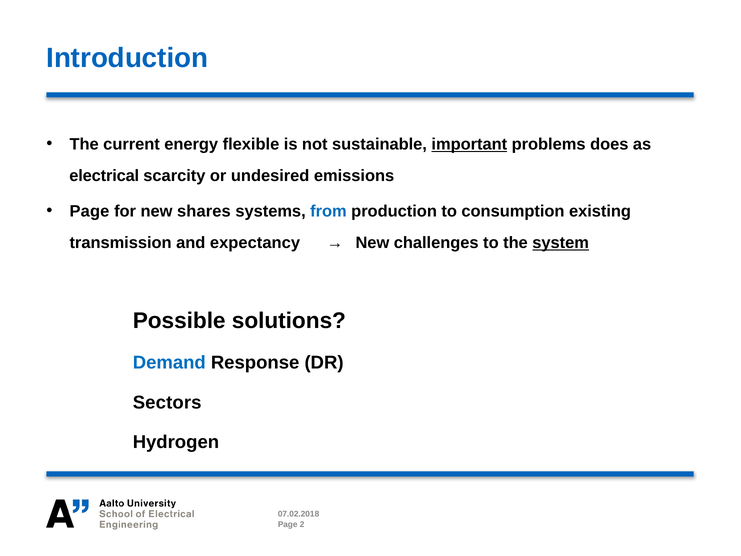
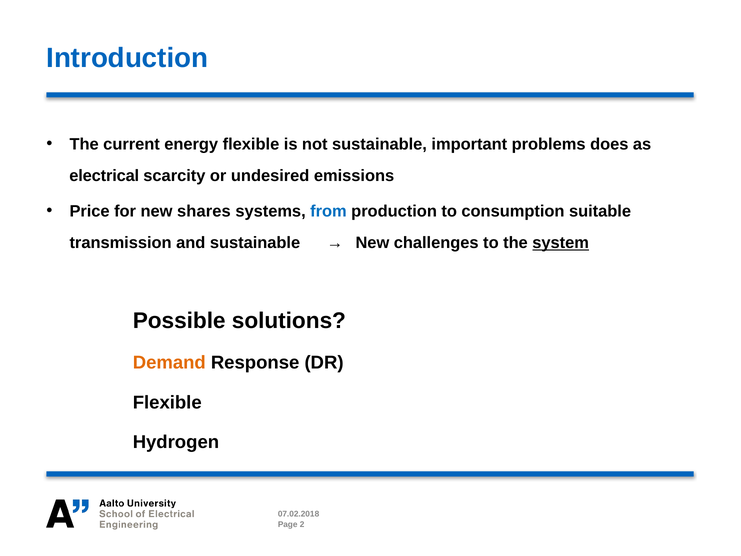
important underline: present -> none
Page at (89, 211): Page -> Price
existing: existing -> suitable
and expectancy: expectancy -> sustainable
Demand colour: blue -> orange
Sectors at (167, 402): Sectors -> Flexible
